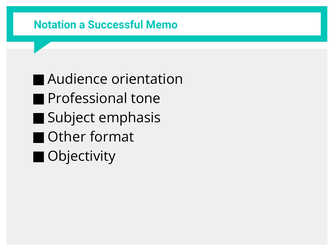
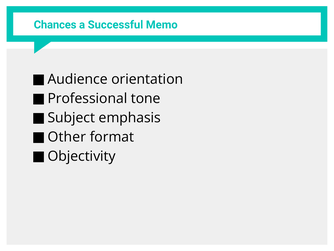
Notation: Notation -> Chances
